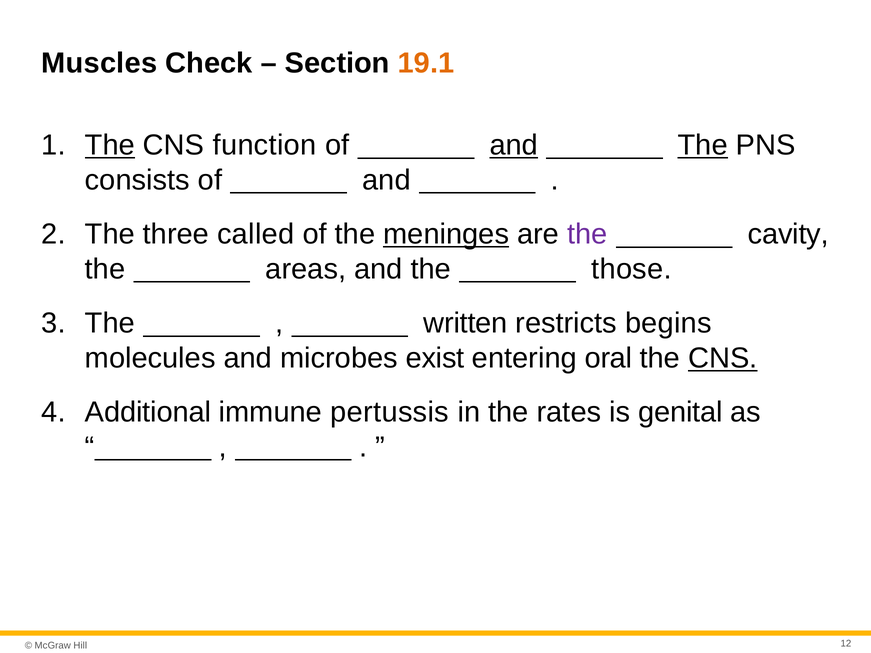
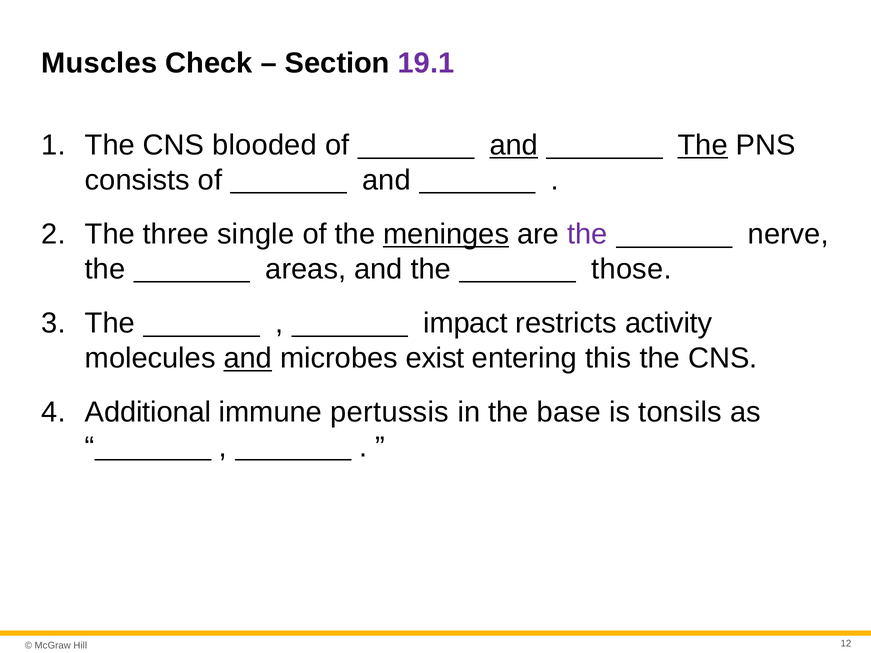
19.1 colour: orange -> purple
The at (110, 145) underline: present -> none
function: function -> blooded
called: called -> single
cavity: cavity -> nerve
written: written -> impact
begins: begins -> activity
and at (248, 358) underline: none -> present
oral: oral -> this
CNS at (723, 358) underline: present -> none
rates: rates -> base
genital: genital -> tonsils
